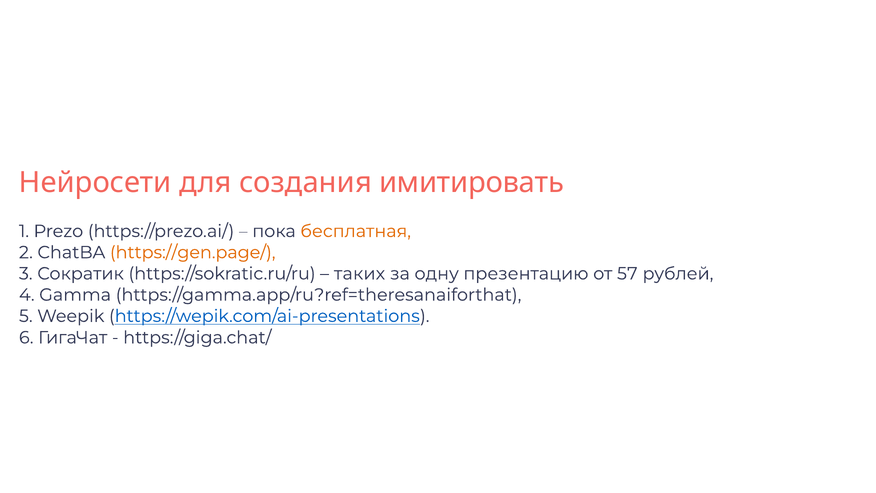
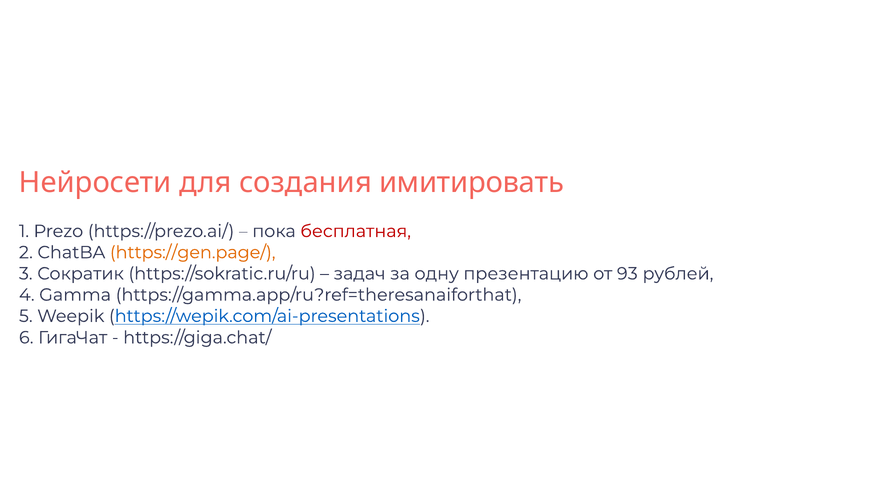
бесплатная colour: orange -> red
таких: таких -> задач
57: 57 -> 93
